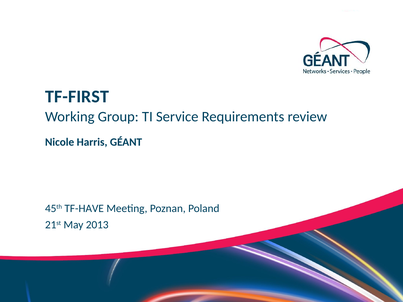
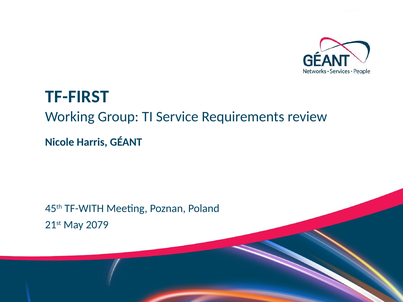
TF-HAVE: TF-HAVE -> TF-WITH
2013: 2013 -> 2079
